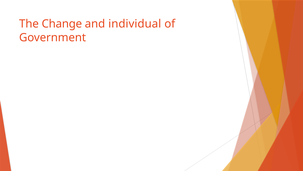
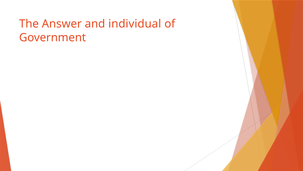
Change: Change -> Answer
